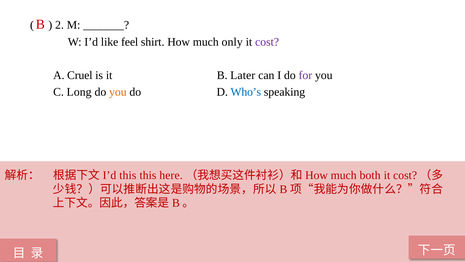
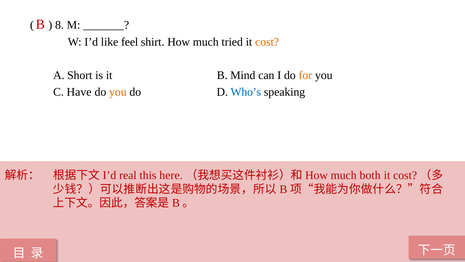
2: 2 -> 8
only: only -> tried
cost colour: purple -> orange
Cruel: Cruel -> Short
Later: Later -> Mind
for colour: purple -> orange
Long: Long -> Have
this at (128, 175): this -> real
